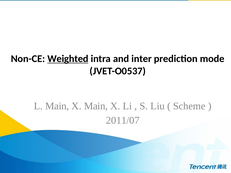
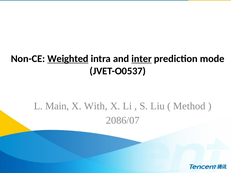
inter underline: none -> present
X Main: Main -> With
Scheme: Scheme -> Method
2011/07: 2011/07 -> 2086/07
